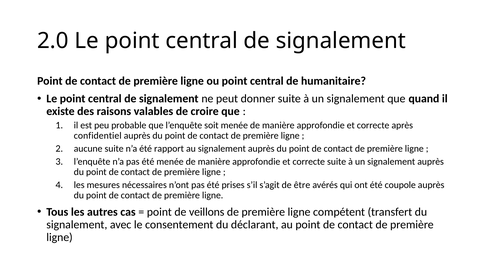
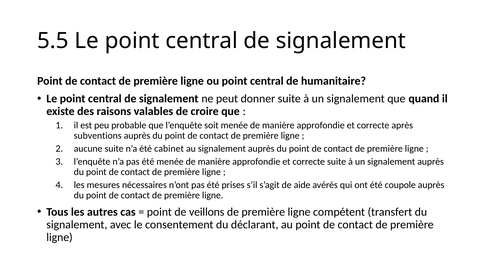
2.0: 2.0 -> 5.5
confidentiel: confidentiel -> subventions
rapport: rapport -> cabinet
être: être -> aide
